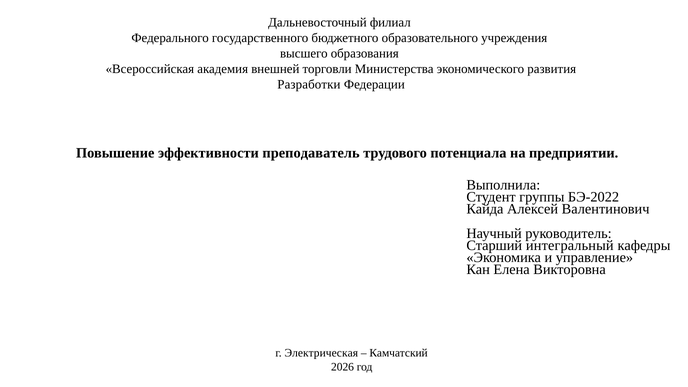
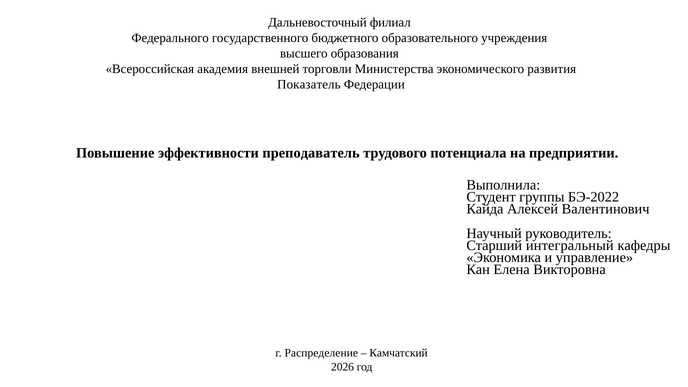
Разработки: Разработки -> Показатель
Электрическая: Электрическая -> Распределение
